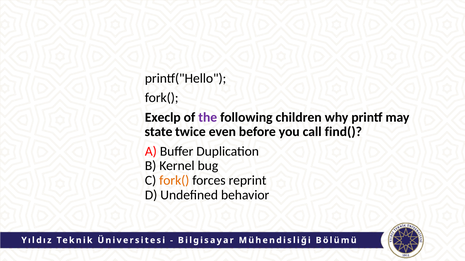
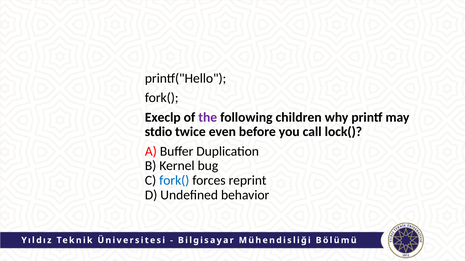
state: state -> stdio
find(: find( -> lock(
fork( at (174, 181) colour: orange -> blue
